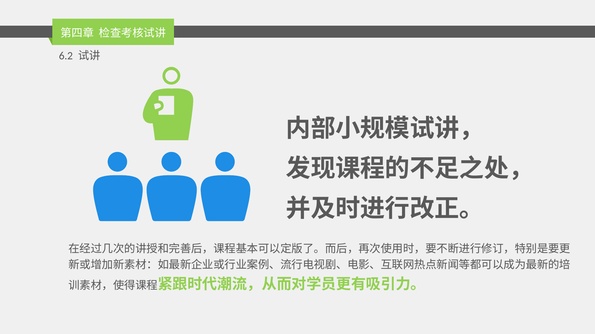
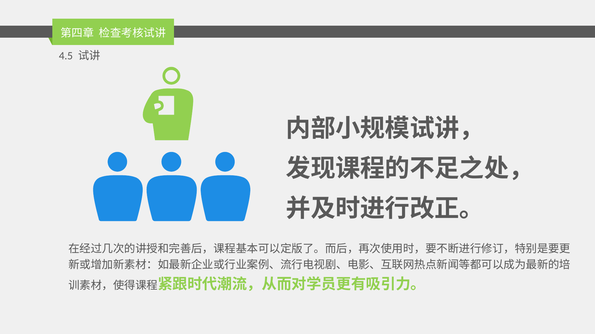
6.2: 6.2 -> 4.5
